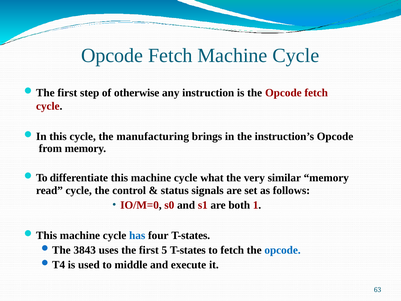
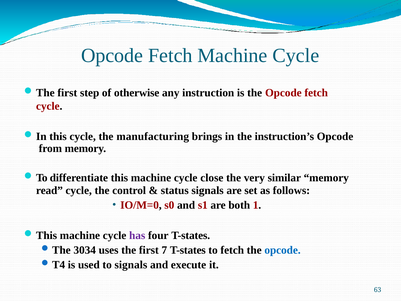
what: what -> close
has colour: blue -> purple
3843: 3843 -> 3034
5: 5 -> 7
to middle: middle -> signals
